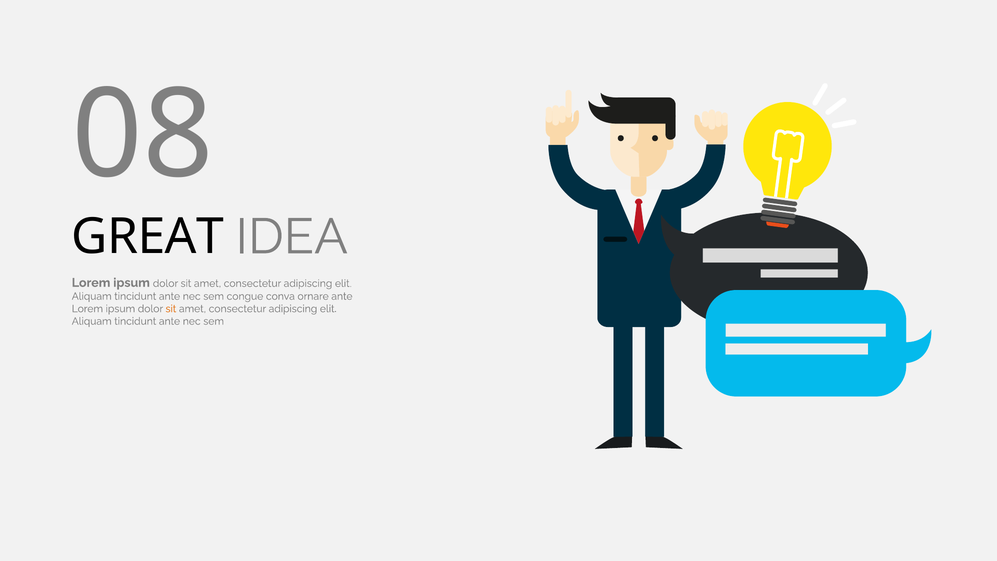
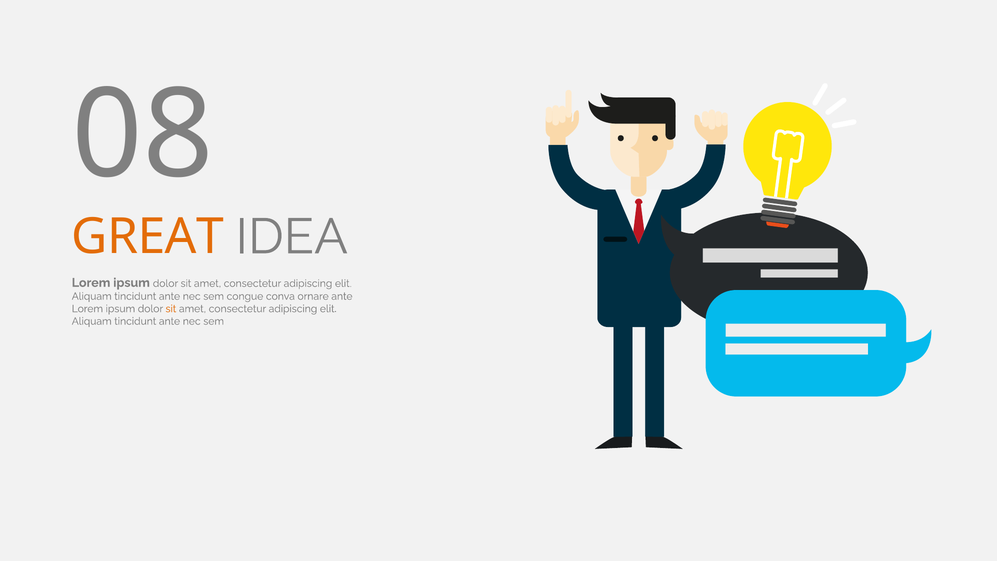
GREAT colour: black -> orange
